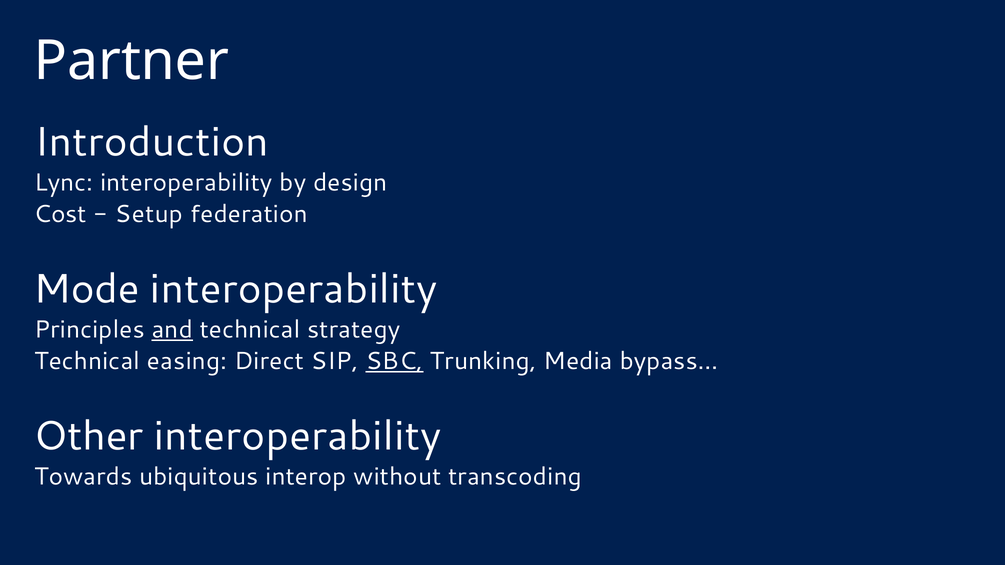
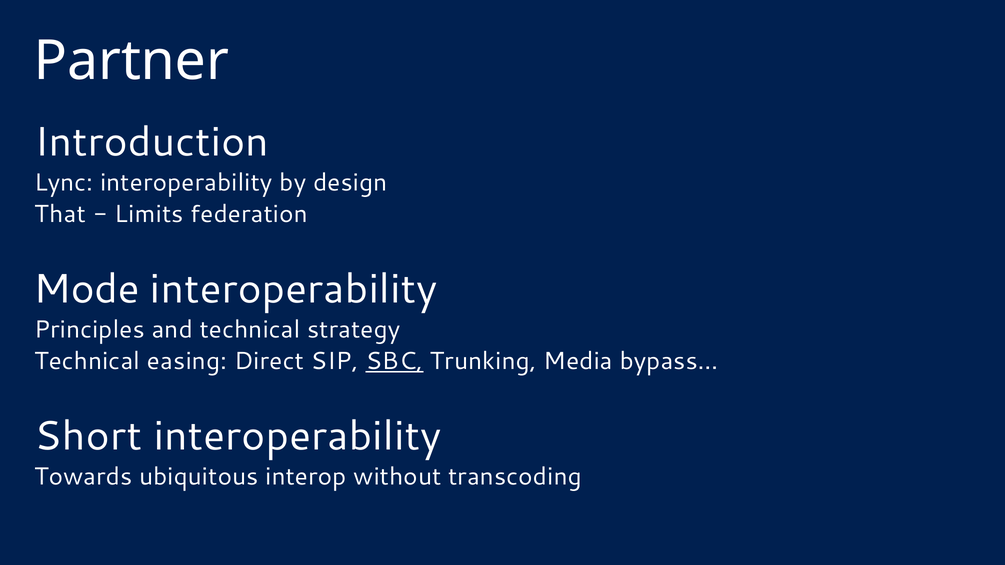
Cost: Cost -> That
Setup: Setup -> Limits
and underline: present -> none
Other: Other -> Short
